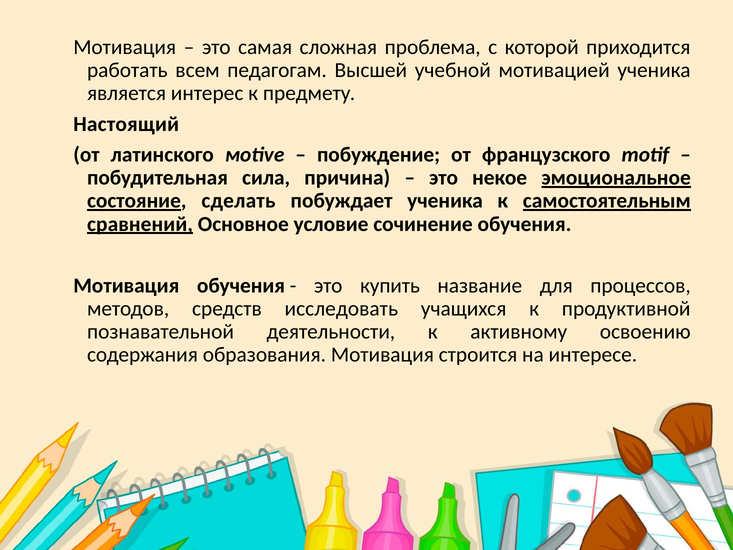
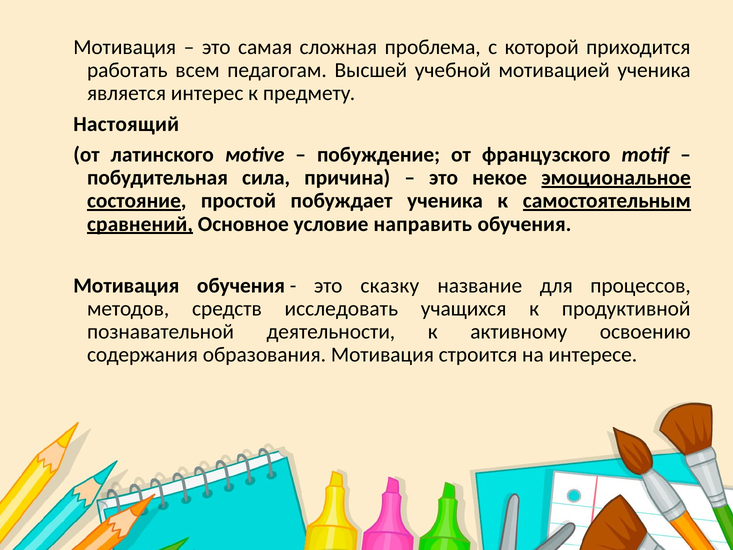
сделать: сделать -> простой
сочинение: сочинение -> направить
купить: купить -> сказку
